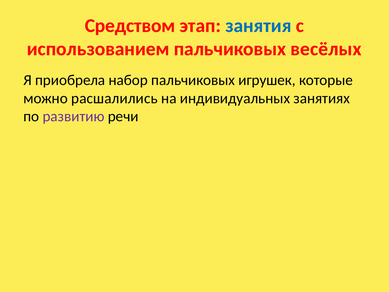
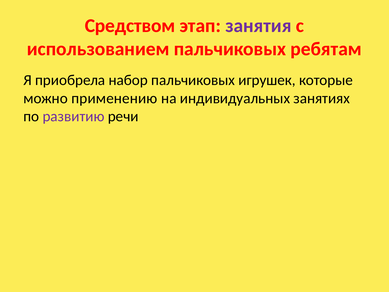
занятия colour: blue -> purple
весёлых: весёлых -> ребятам
расшалились: расшалились -> применению
